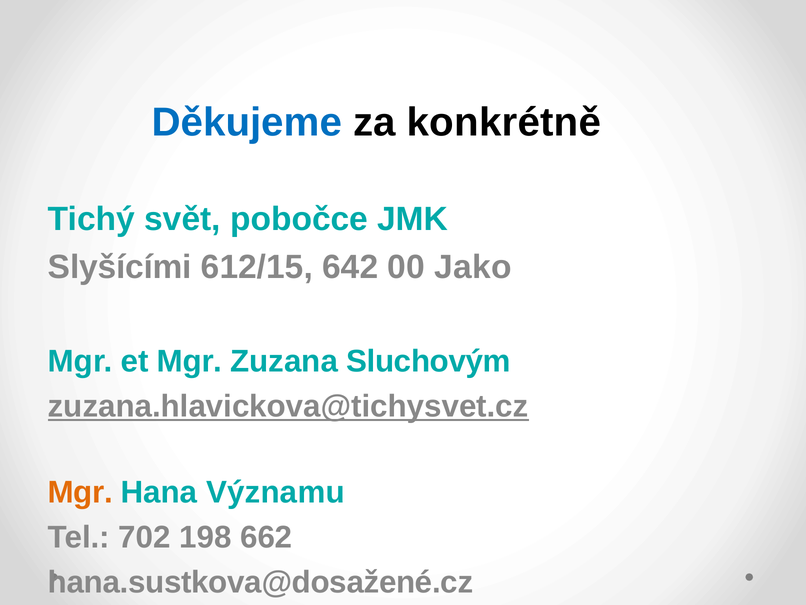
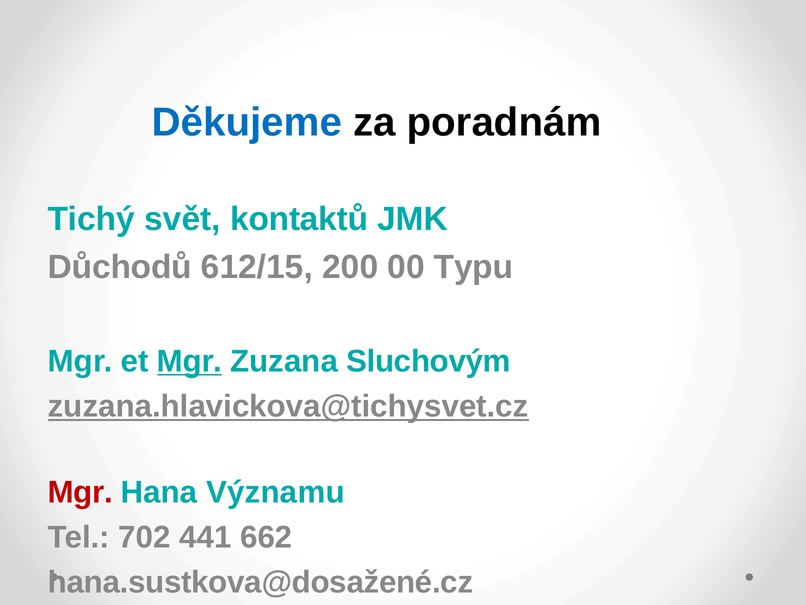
konkrétně: konkrétně -> poradnám
pobočce: pobočce -> kontaktů
Slyšícími: Slyšícími -> Důchodů
642: 642 -> 200
Jako: Jako -> Typu
Mgr at (190, 361) underline: none -> present
Mgr at (80, 492) colour: orange -> red
198: 198 -> 441
